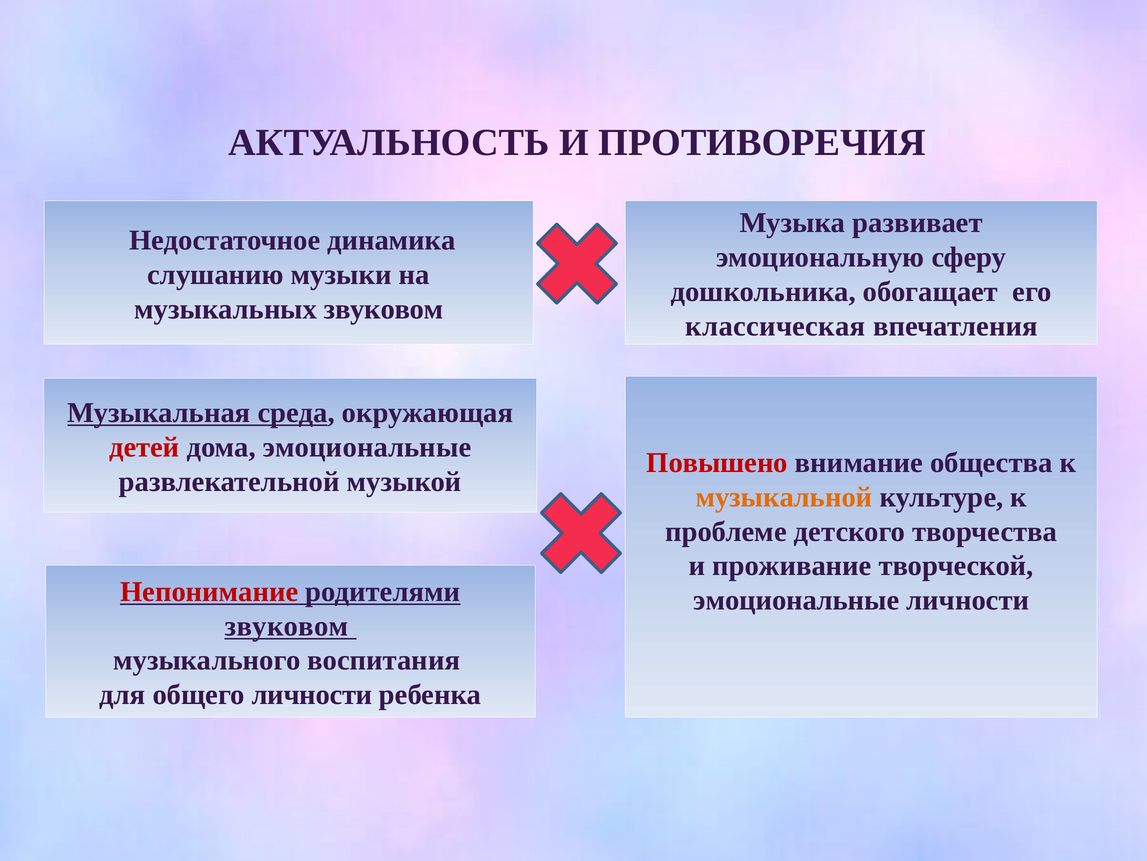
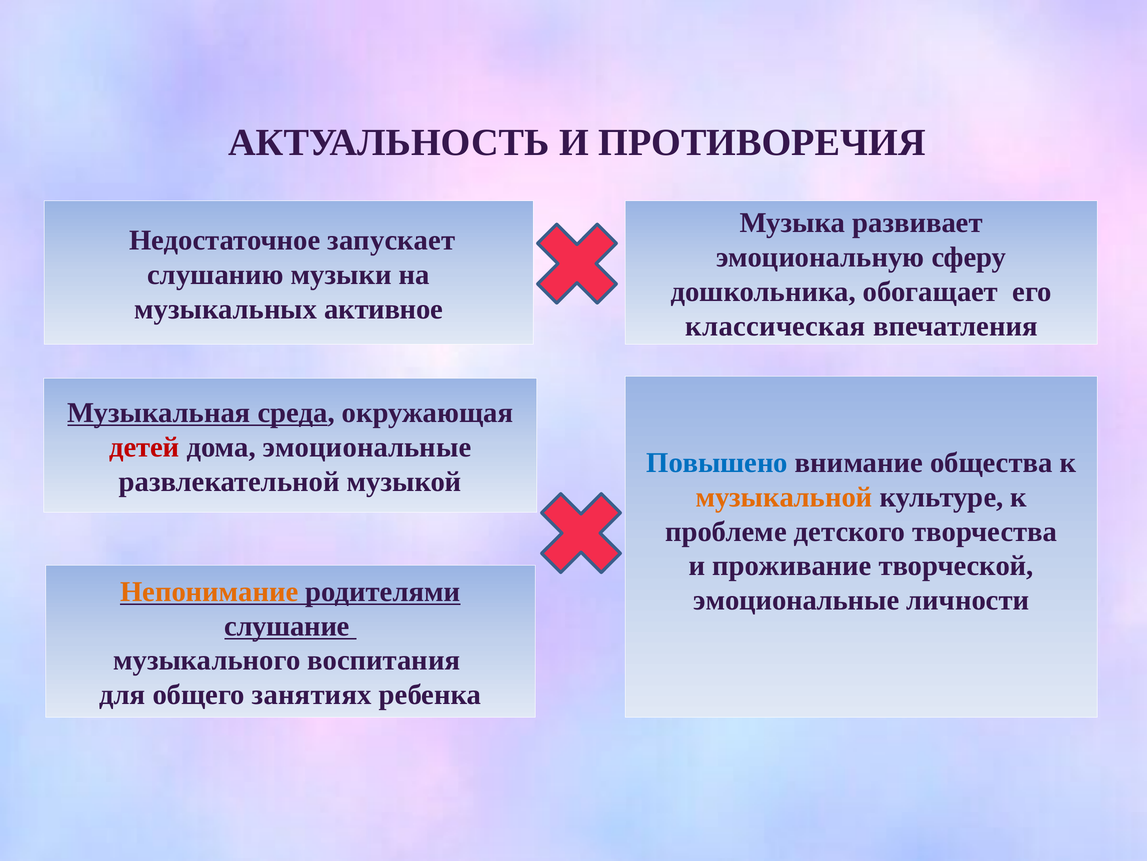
динамика: динамика -> запускает
музыкальных звуковом: звуковом -> активное
Повышено colour: red -> blue
Непонимание colour: red -> orange
звуковом at (287, 625): звуковом -> слушание
общего личности: личности -> занятиях
